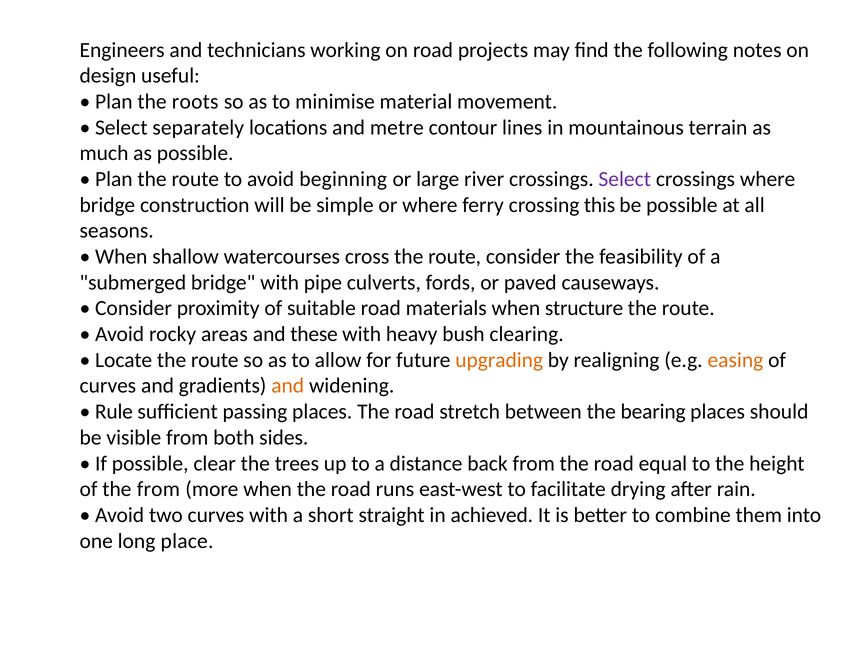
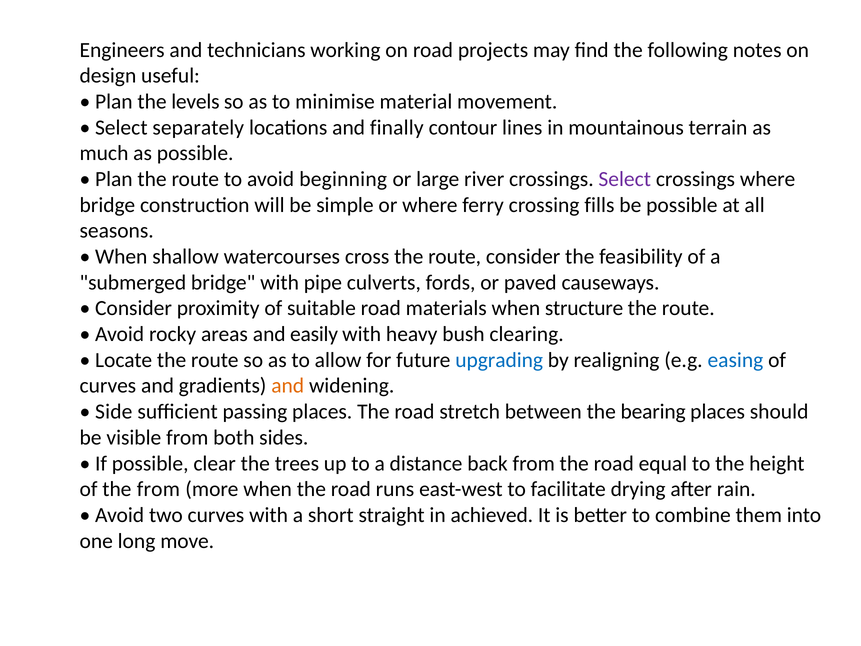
roots: roots -> levels
metre: metre -> finally
this: this -> fills
these: these -> easily
upgrading colour: orange -> blue
easing colour: orange -> blue
Rule: Rule -> Side
place: place -> move
